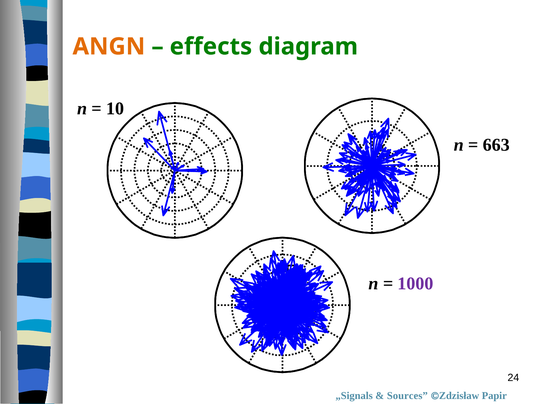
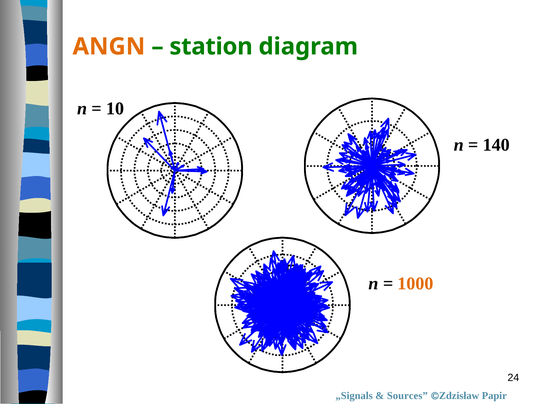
effects: effects -> station
663: 663 -> 140
1000 colour: purple -> orange
